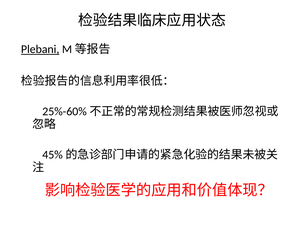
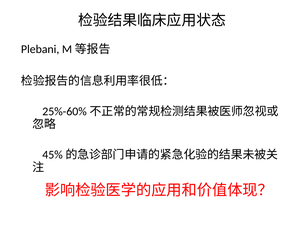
Plebani underline: present -> none
